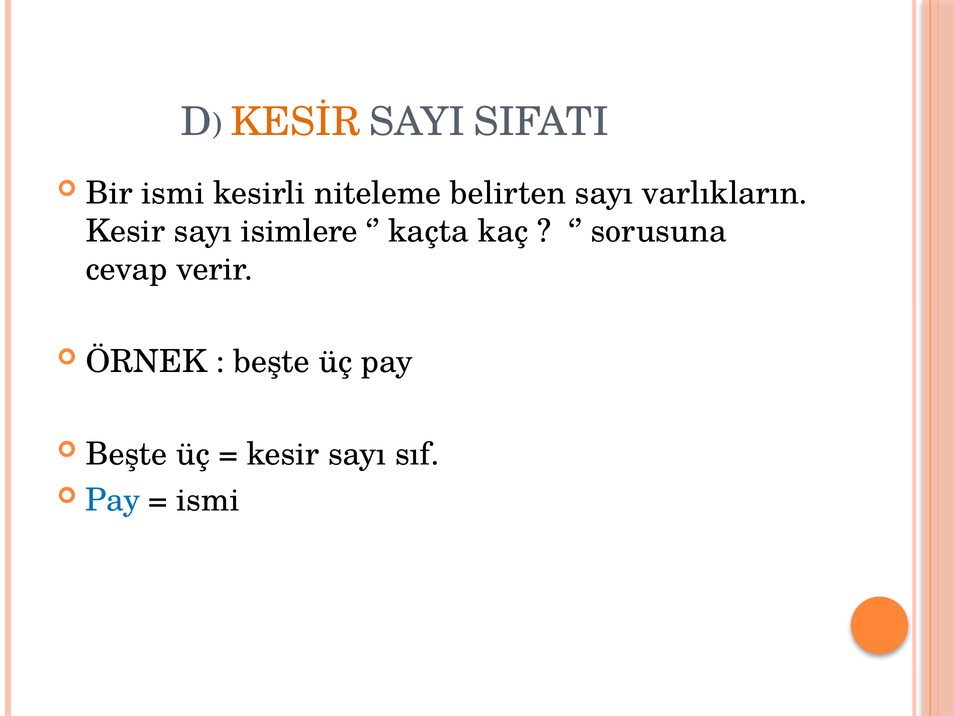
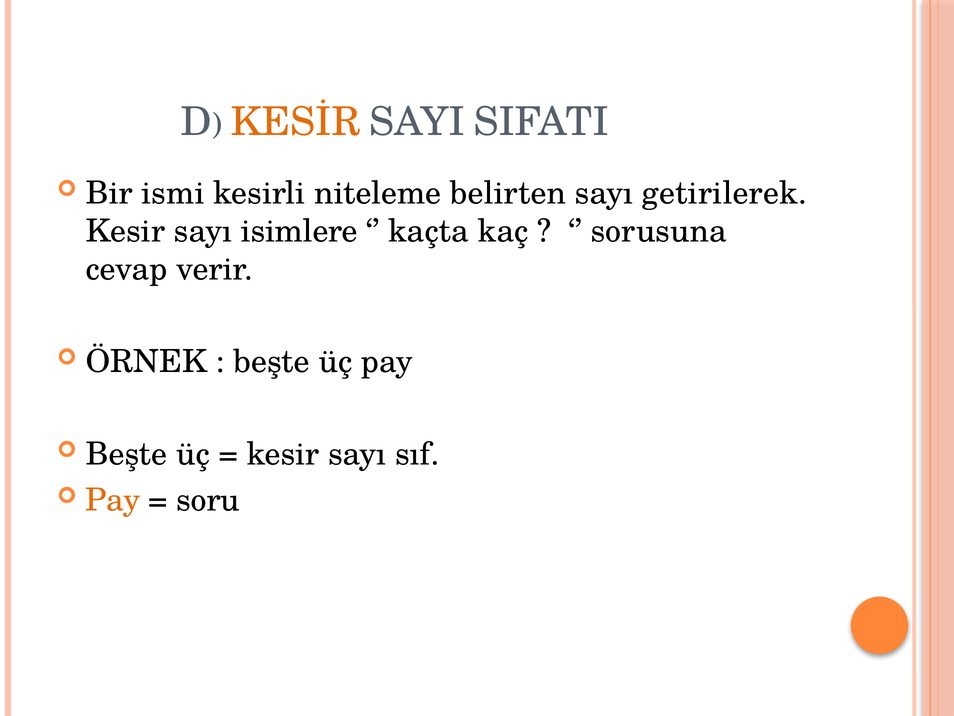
varlıkların: varlıkların -> getirilerek
Pay at (113, 500) colour: blue -> orange
ismi at (208, 500): ismi -> soru
